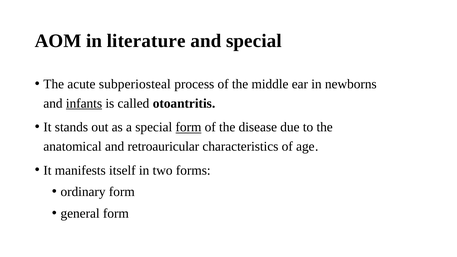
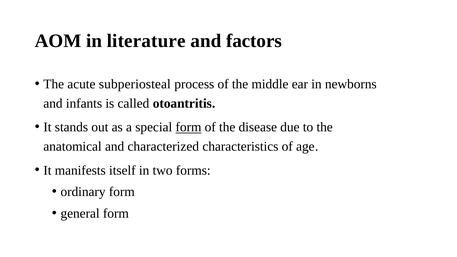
and special: special -> factors
infants underline: present -> none
retroauricular: retroauricular -> characterized
